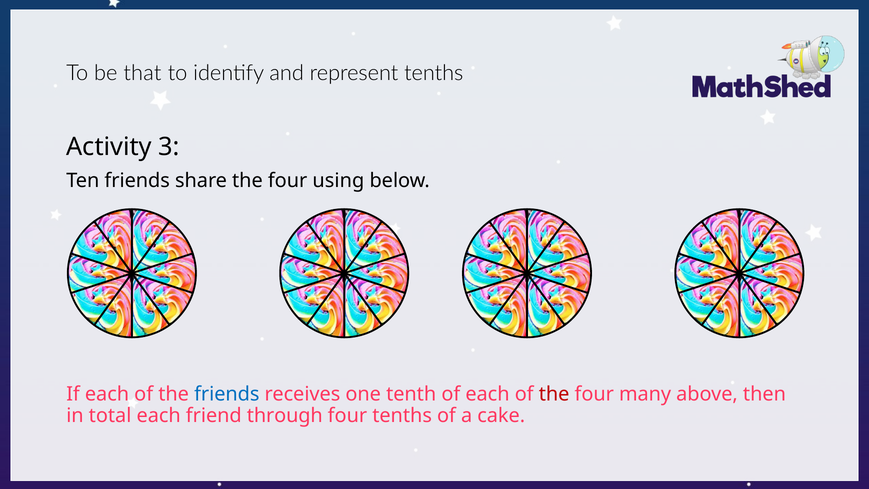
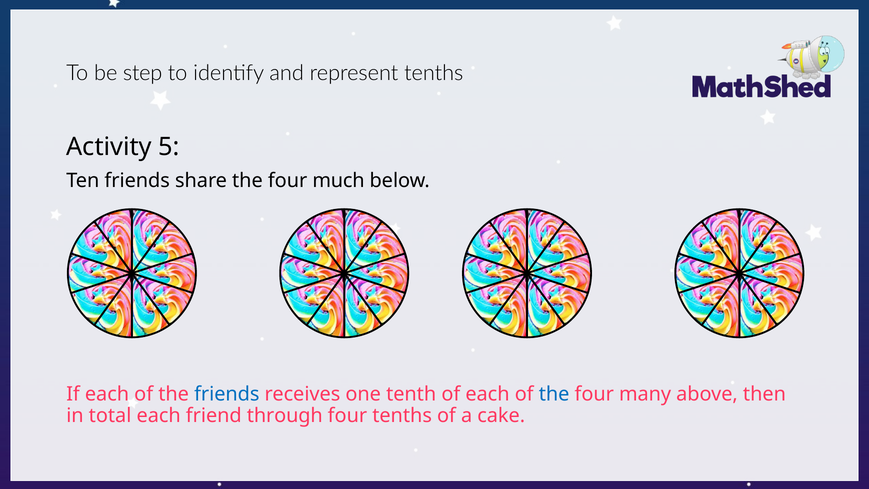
that: that -> step
3: 3 -> 5
using: using -> much
the at (554, 394) colour: red -> blue
